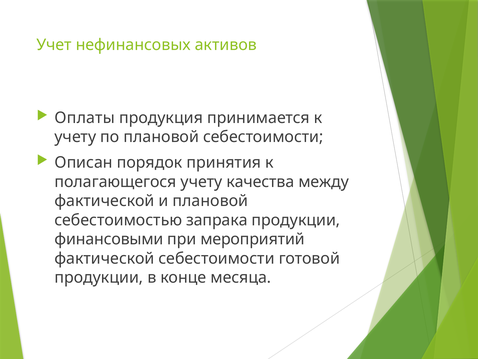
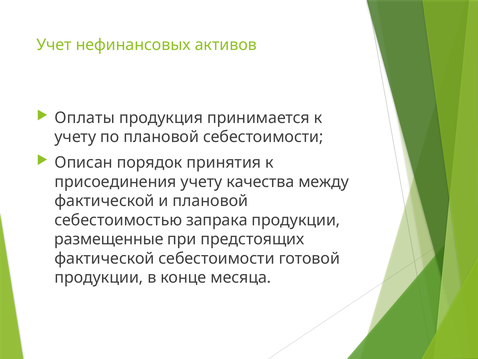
полагающегося: полагающегося -> присоединения
финансовыми: финансовыми -> размещенные
мероприятий: мероприятий -> предстоящих
